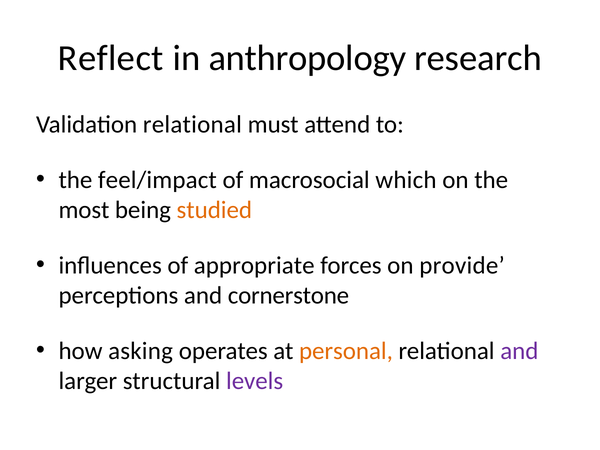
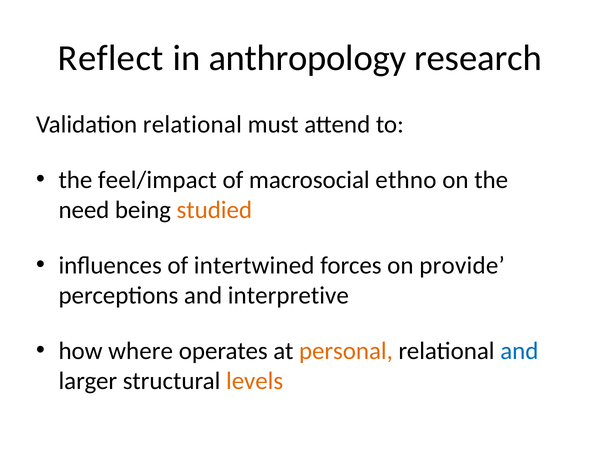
which: which -> ethno
most: most -> need
appropriate: appropriate -> intertwined
cornerstone: cornerstone -> interpretive
asking: asking -> where
and at (519, 351) colour: purple -> blue
levels colour: purple -> orange
